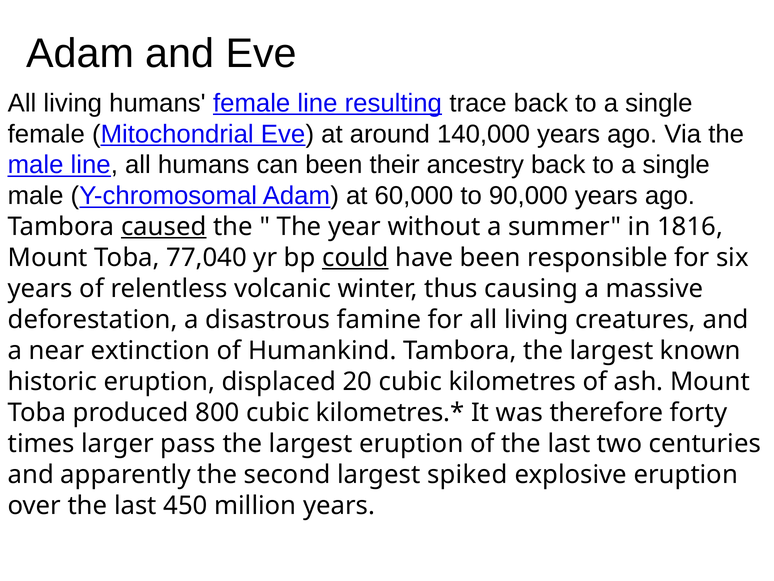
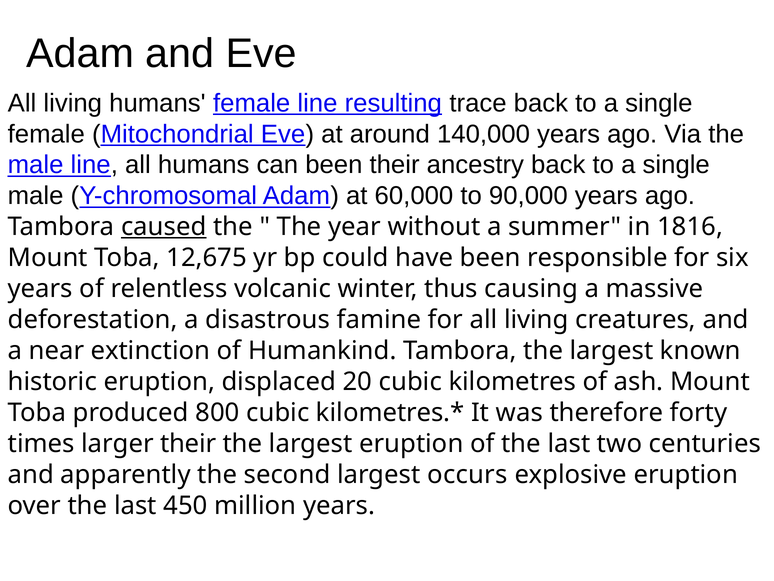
77,040: 77,040 -> 12,675
could underline: present -> none
larger pass: pass -> their
spiked: spiked -> occurs
